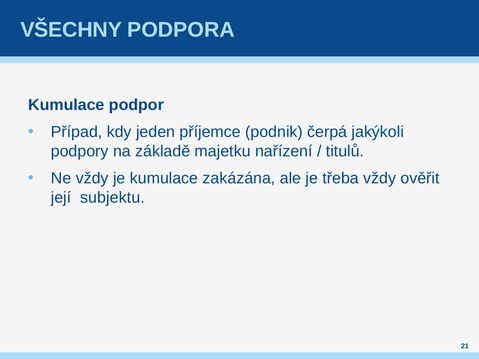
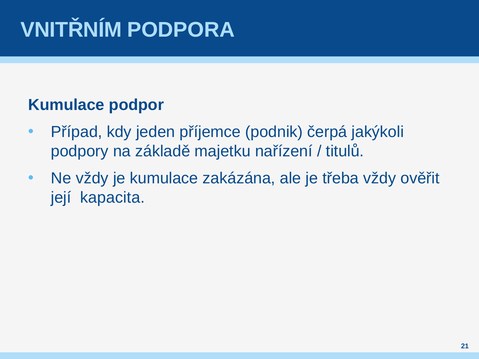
VŠECHNY: VŠECHNY -> VNITŘNÍM
subjektu: subjektu -> kapacita
